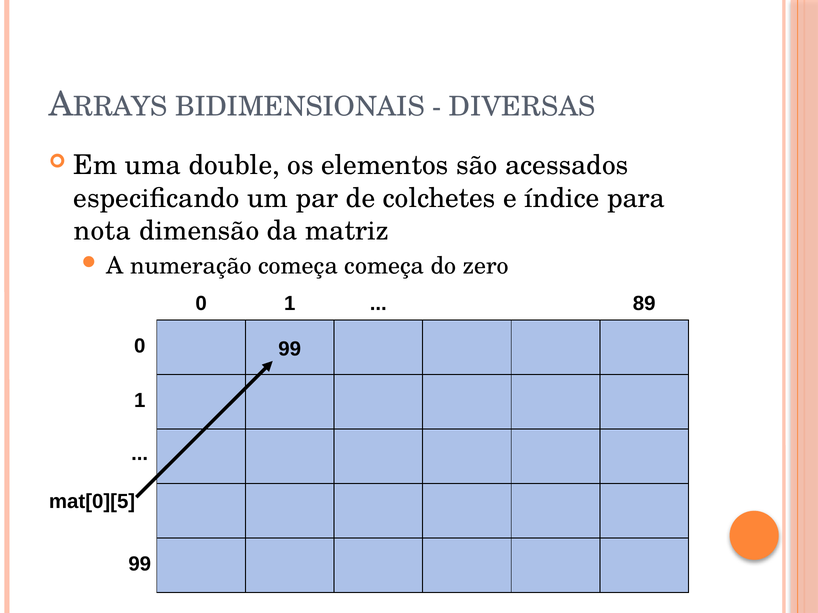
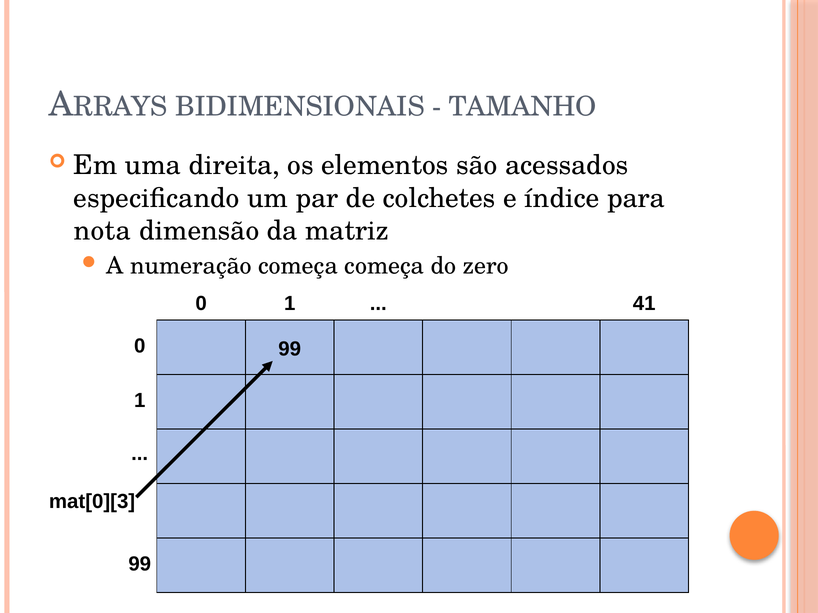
DIVERSAS: DIVERSAS -> TAMANHO
double: double -> direita
89: 89 -> 41
mat[0][5: mat[0][5 -> mat[0][3
